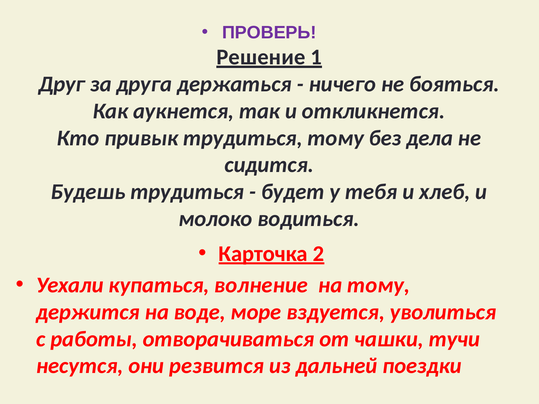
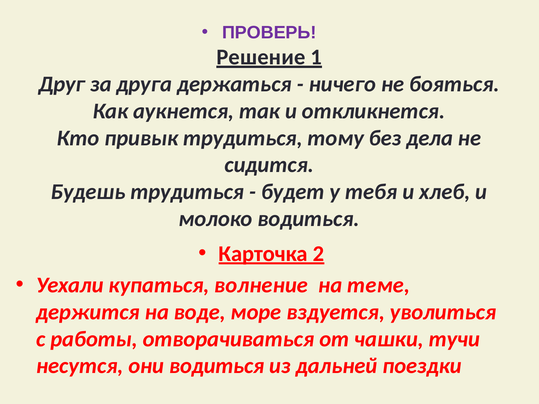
на тому: тому -> теме
они резвится: резвится -> водиться
